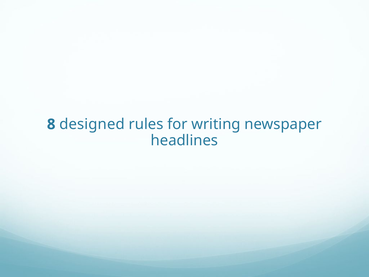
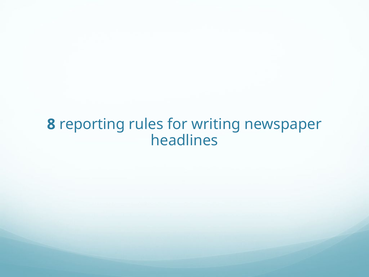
designed: designed -> reporting
